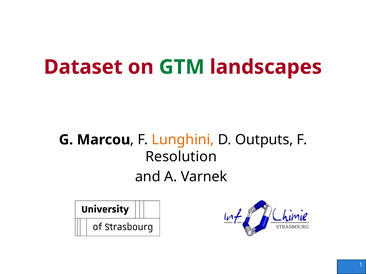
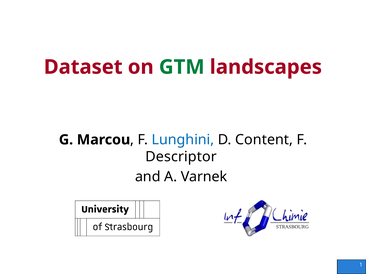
Lunghini colour: orange -> blue
Outputs: Outputs -> Content
Resolution: Resolution -> Descriptor
